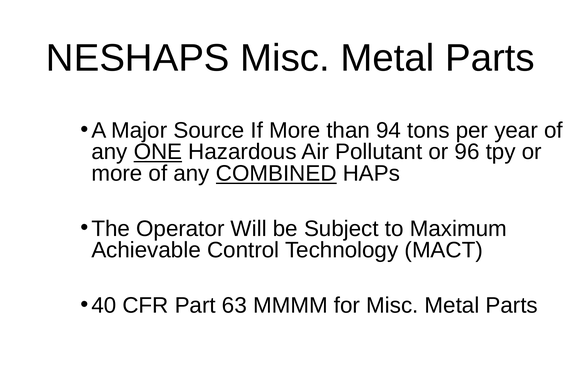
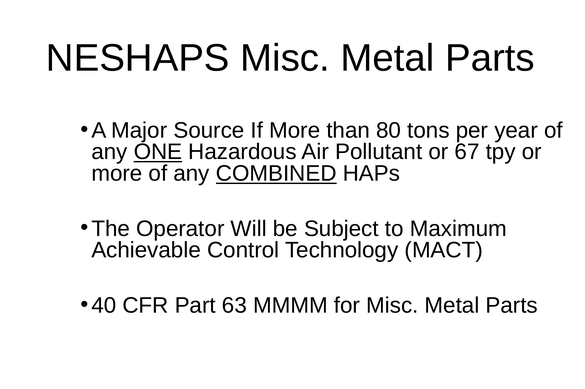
94: 94 -> 80
96: 96 -> 67
